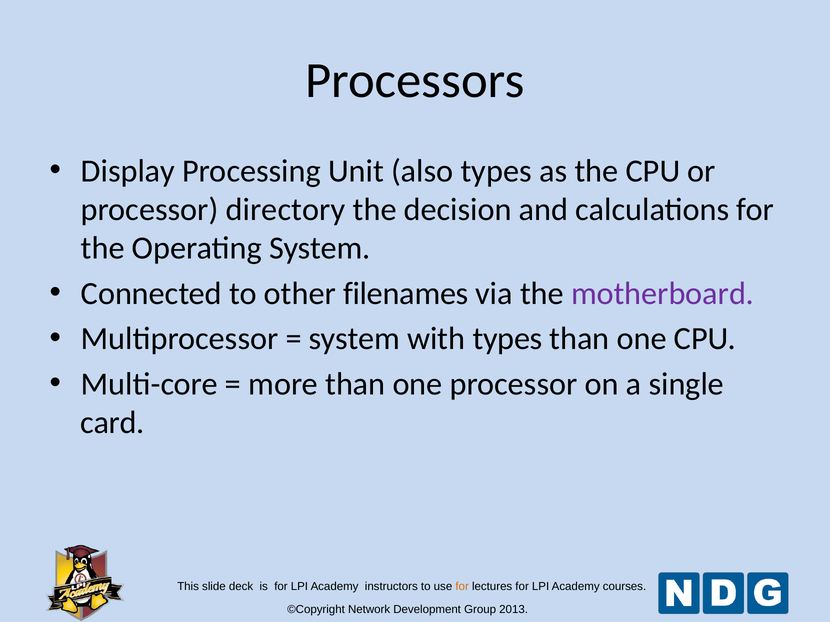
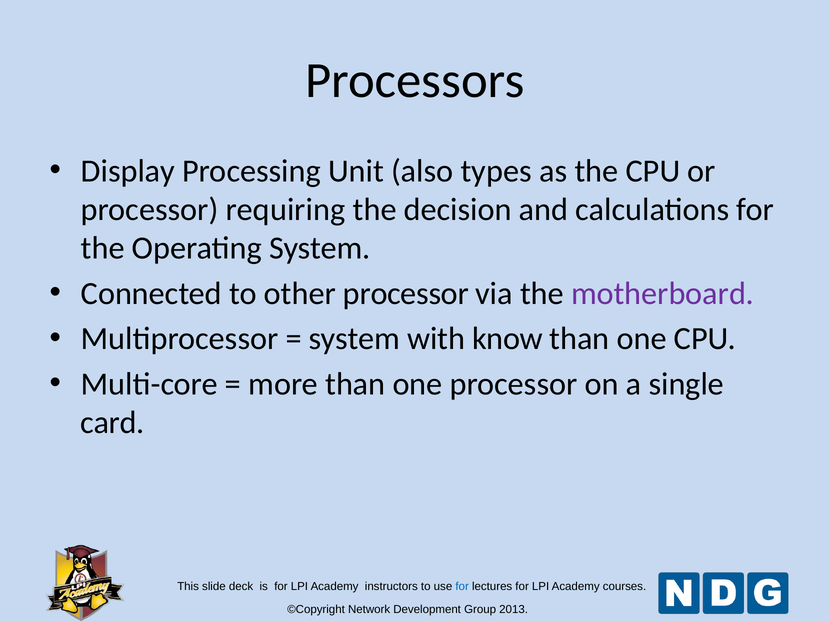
directory: directory -> requiring
other filenames: filenames -> processor
with types: types -> know
for at (462, 587) colour: orange -> blue
